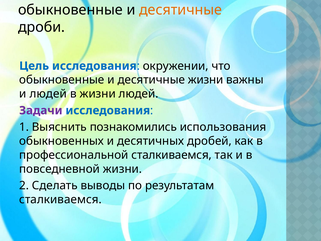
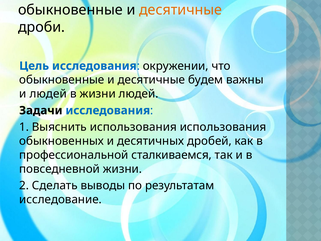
десятичные жизни: жизни -> будем
Задачи colour: purple -> black
Выяснить познакомились: познакомились -> использования
сталкиваемся at (60, 199): сталкиваемся -> исследование
